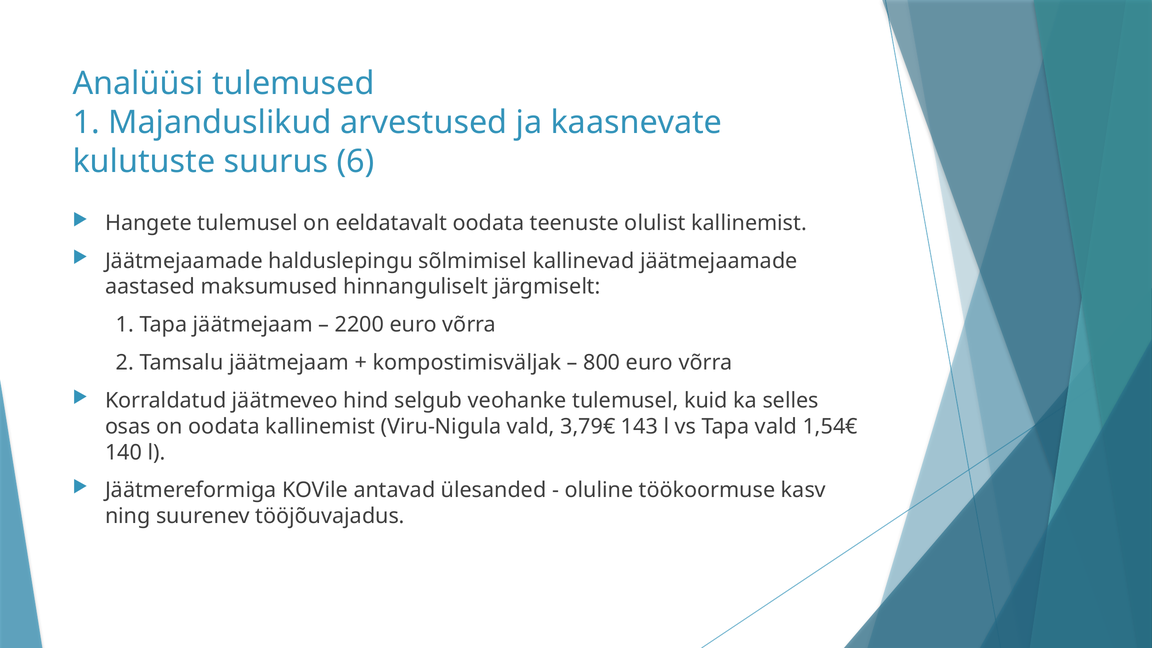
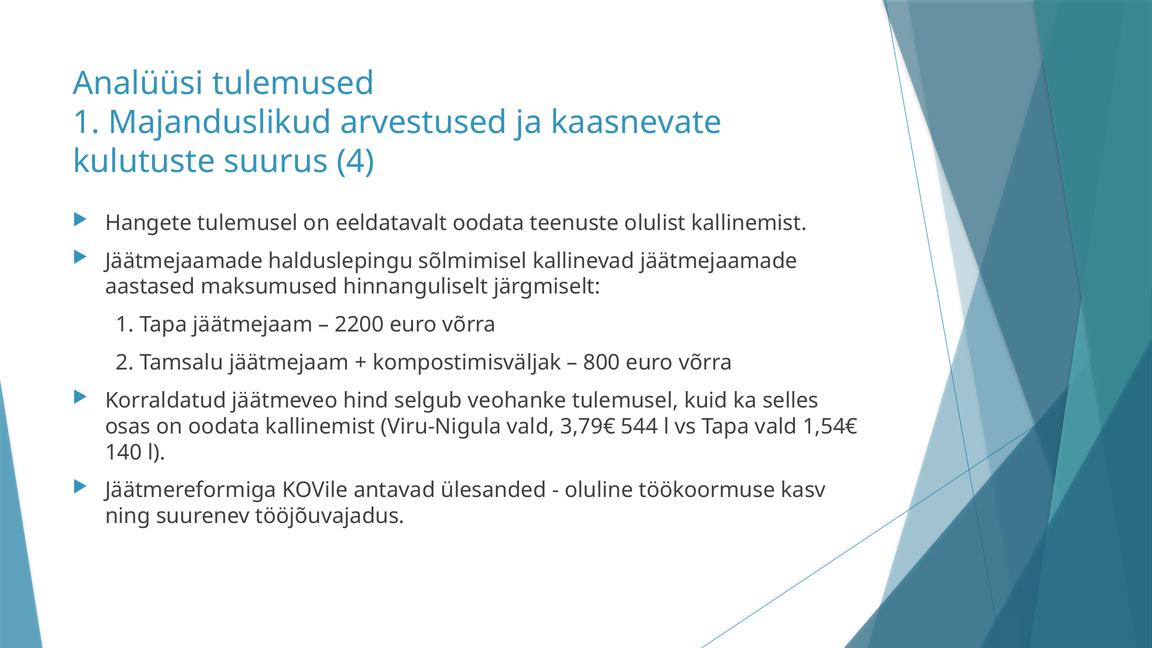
6: 6 -> 4
143: 143 -> 544
